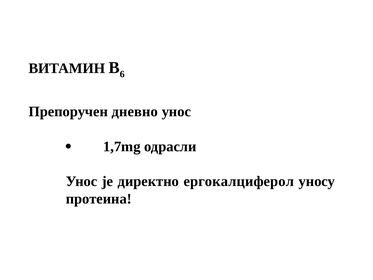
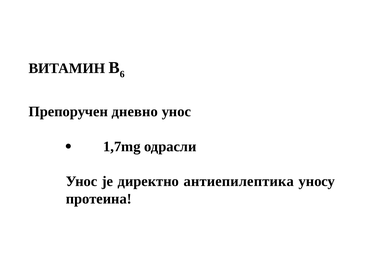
ергокалциферол: ергокалциферол -> антиепилептика
